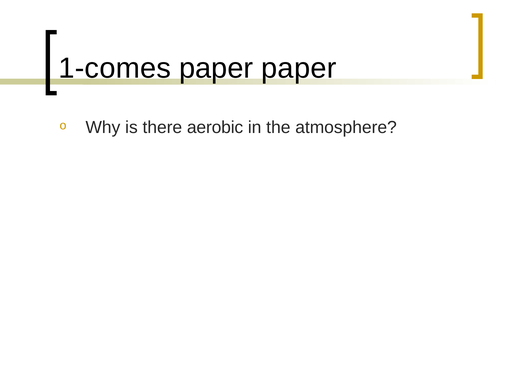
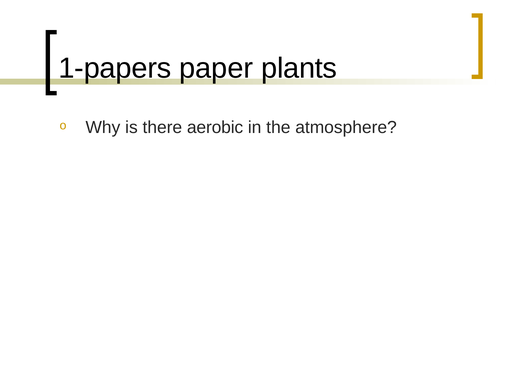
1-comes: 1-comes -> 1-papers
paper paper: paper -> plants
